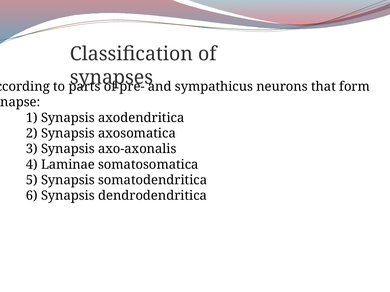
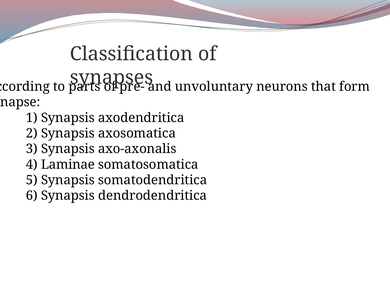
sympathicus: sympathicus -> unvoluntary
